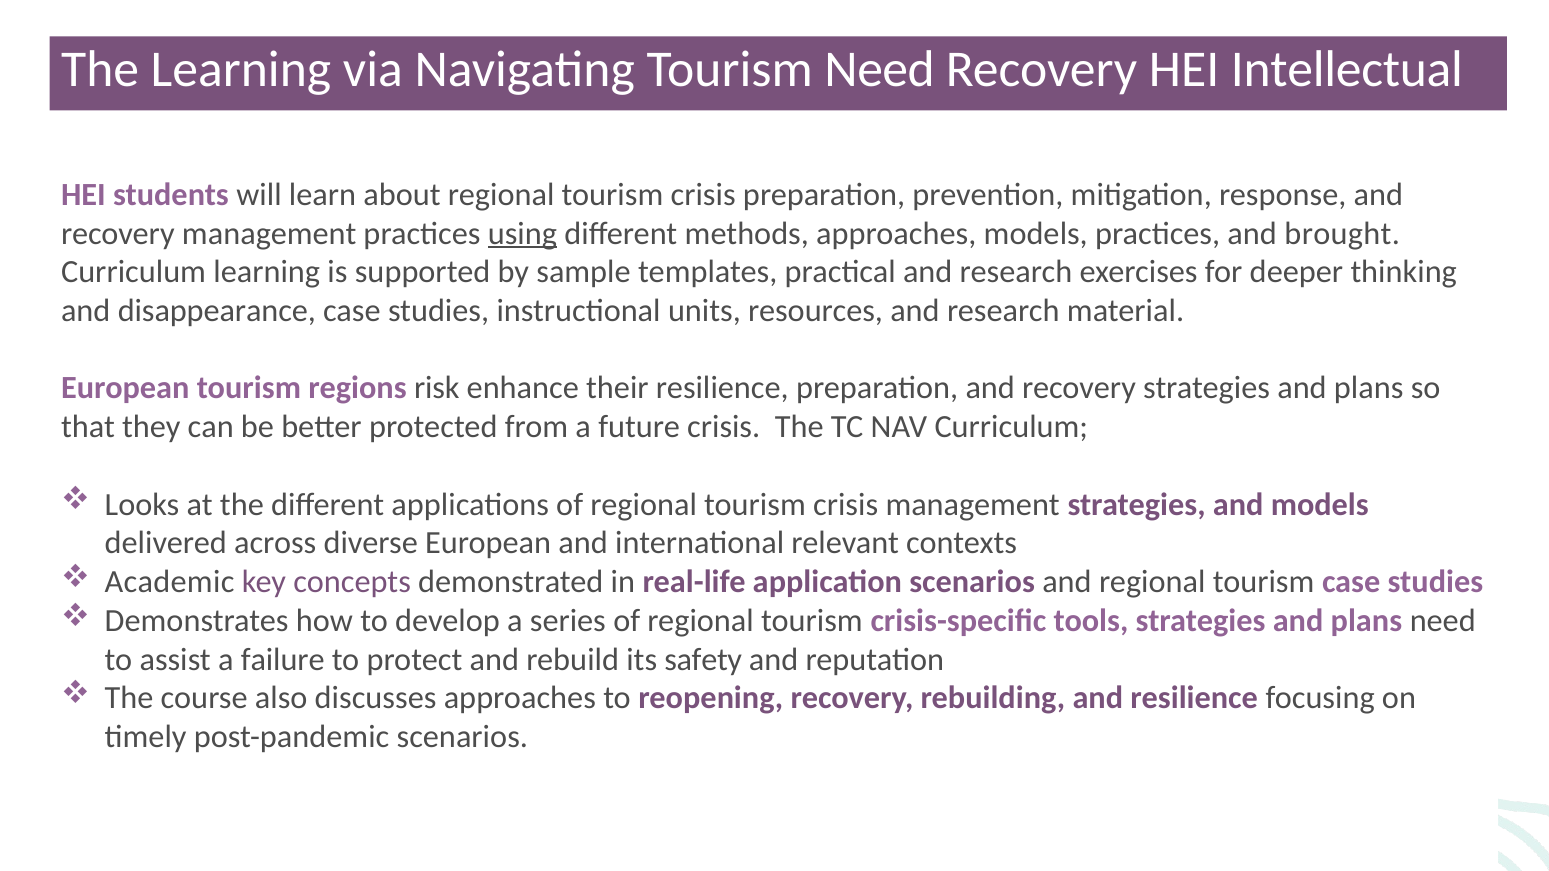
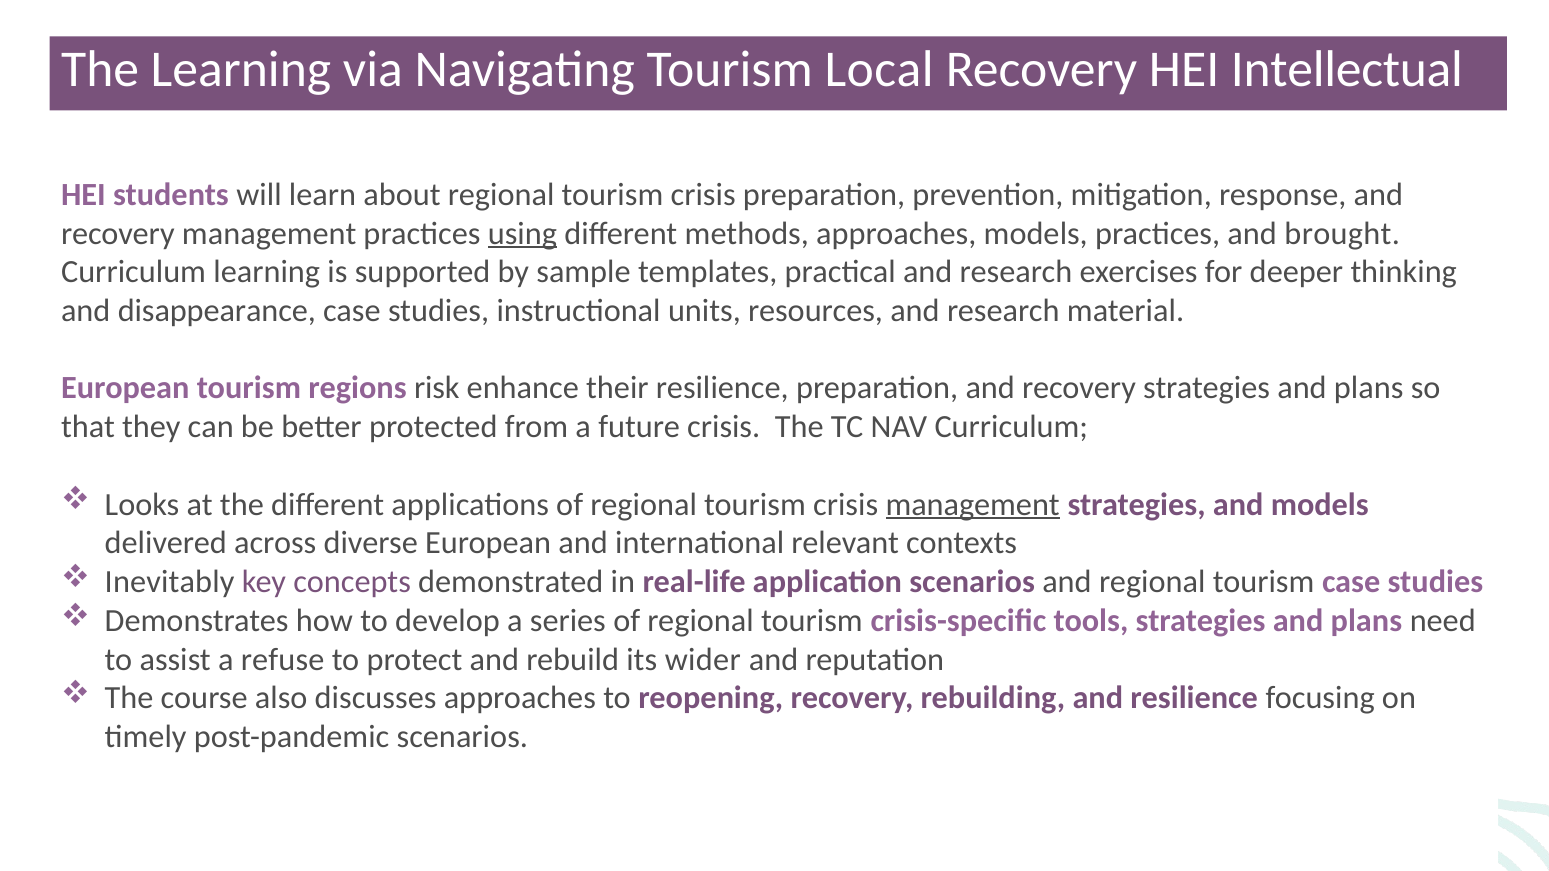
Tourism Need: Need -> Local
management at (973, 505) underline: none -> present
Academic: Academic -> Inevitably
failure: failure -> refuse
safety: safety -> wider
